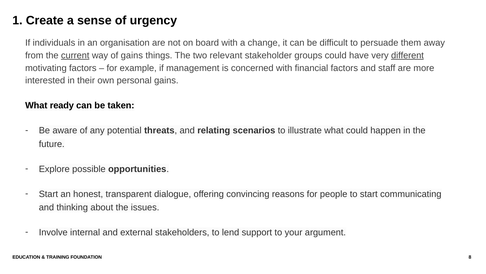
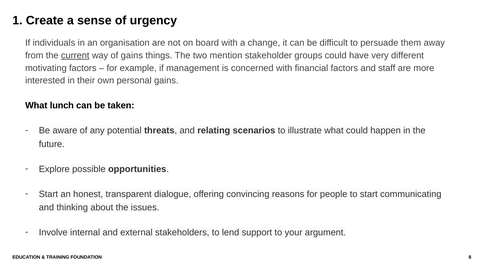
relevant: relevant -> mention
different underline: present -> none
ready: ready -> lunch
